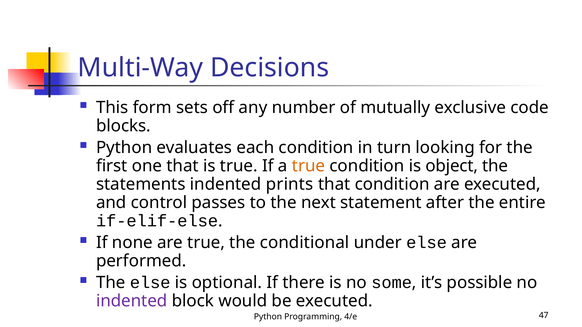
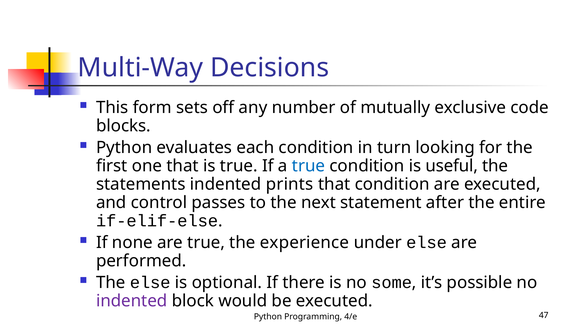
true at (309, 166) colour: orange -> blue
object: object -> useful
conditional: conditional -> experience
